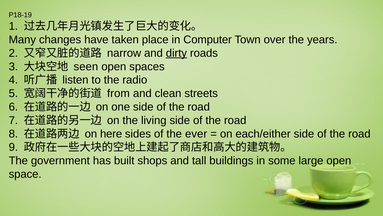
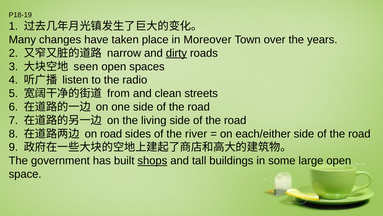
Computer: Computer -> Moreover
on here: here -> road
ever: ever -> river
shops underline: none -> present
